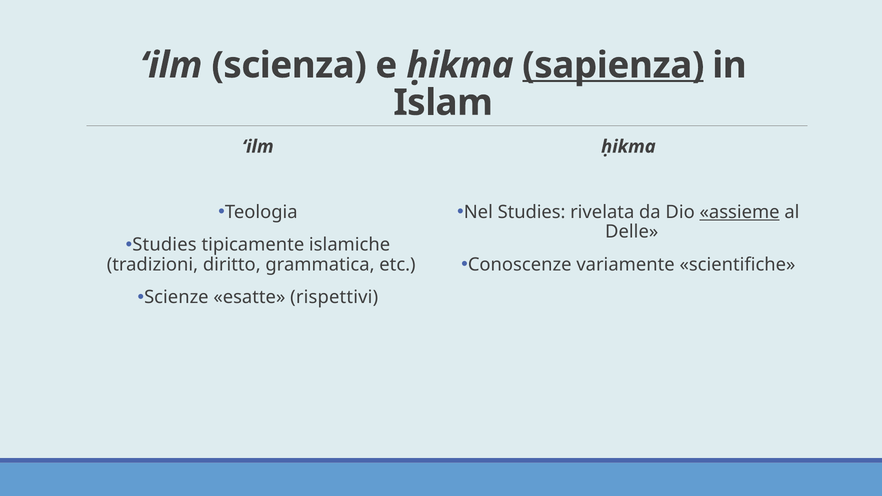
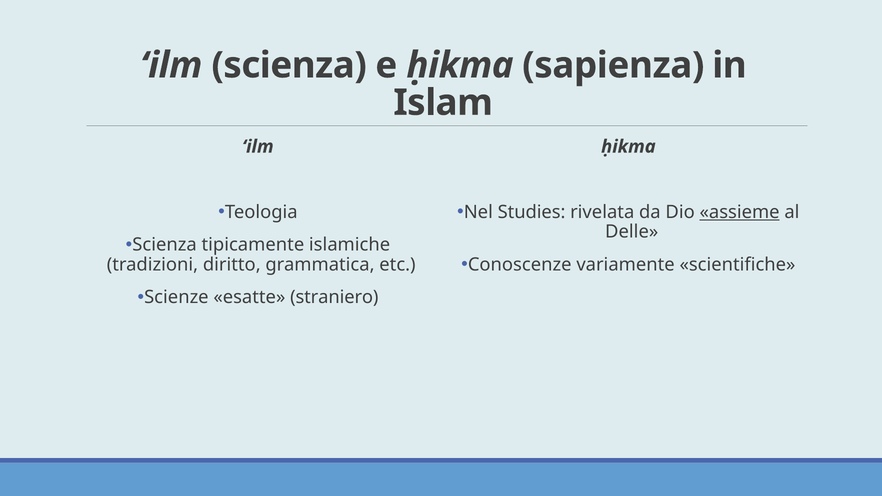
sapienza underline: present -> none
Studies at (164, 245): Studies -> Scienza
rispettivi: rispettivi -> straniero
